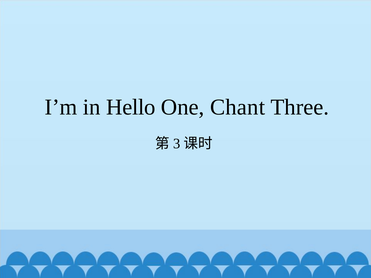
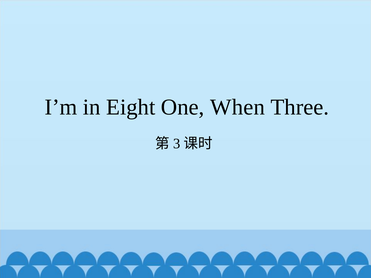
Hello: Hello -> Eight
Chant: Chant -> When
